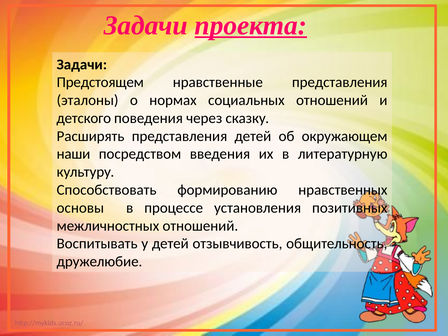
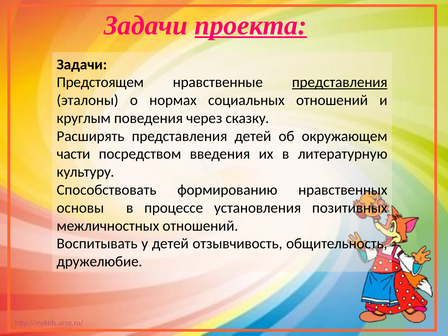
представления at (340, 82) underline: none -> present
детского: детского -> круглым
наши: наши -> части
